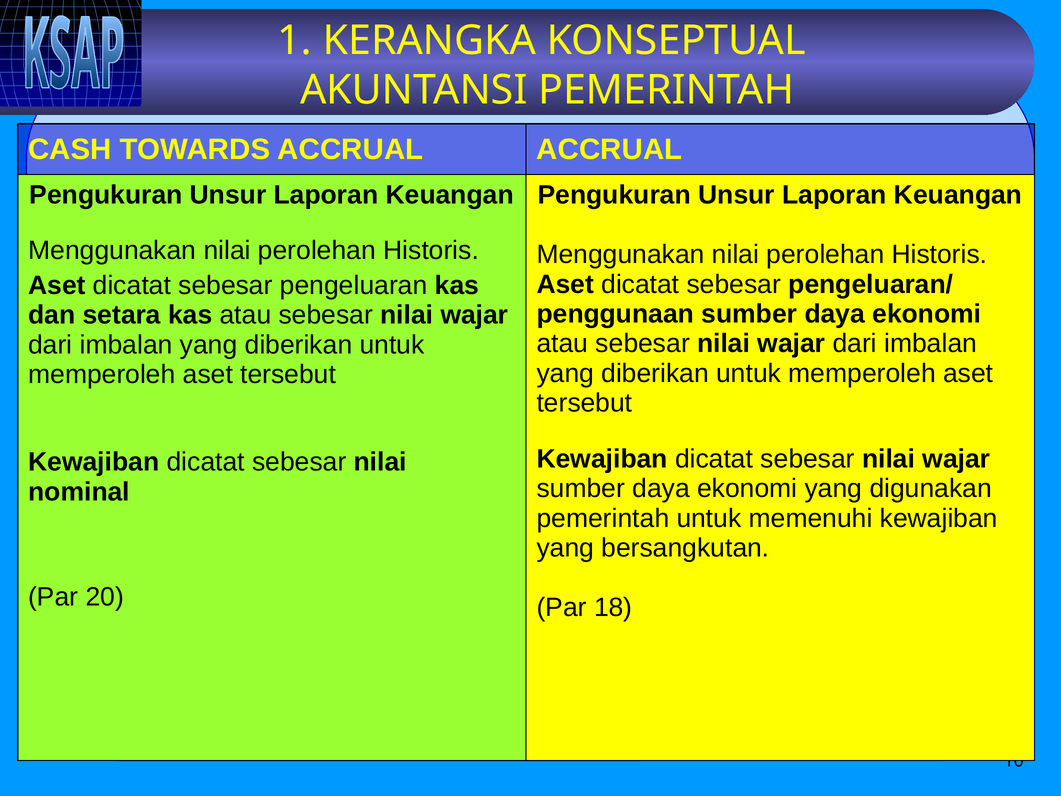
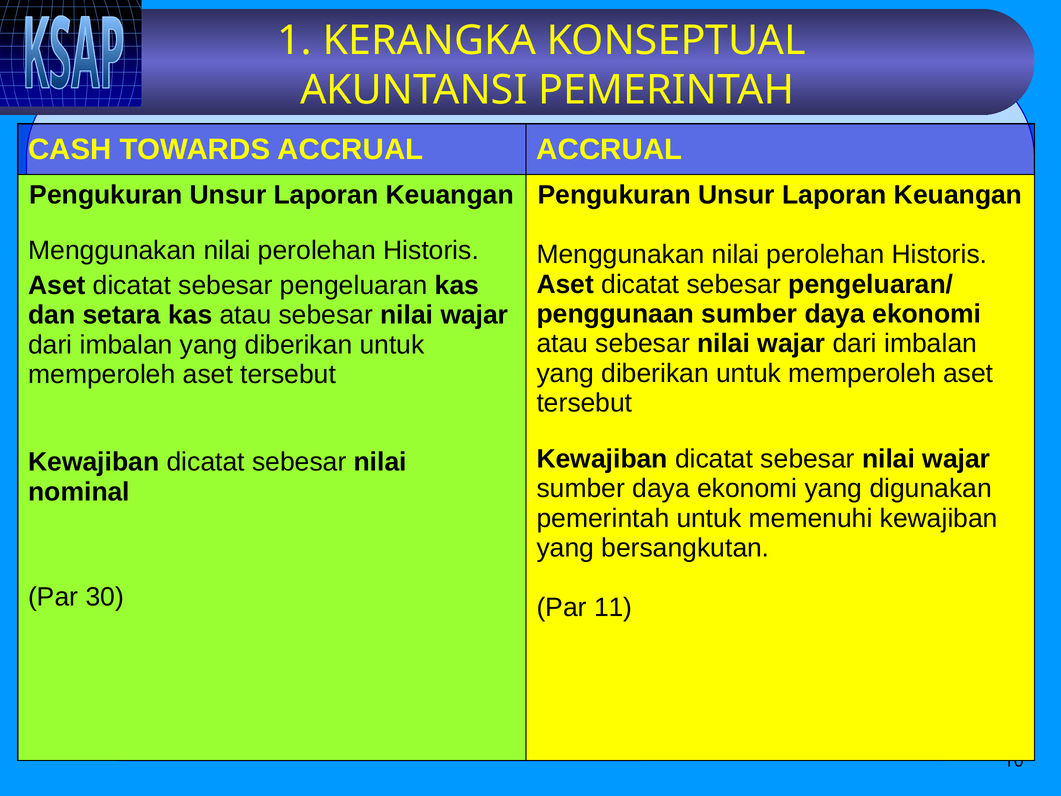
20: 20 -> 30
18: 18 -> 11
